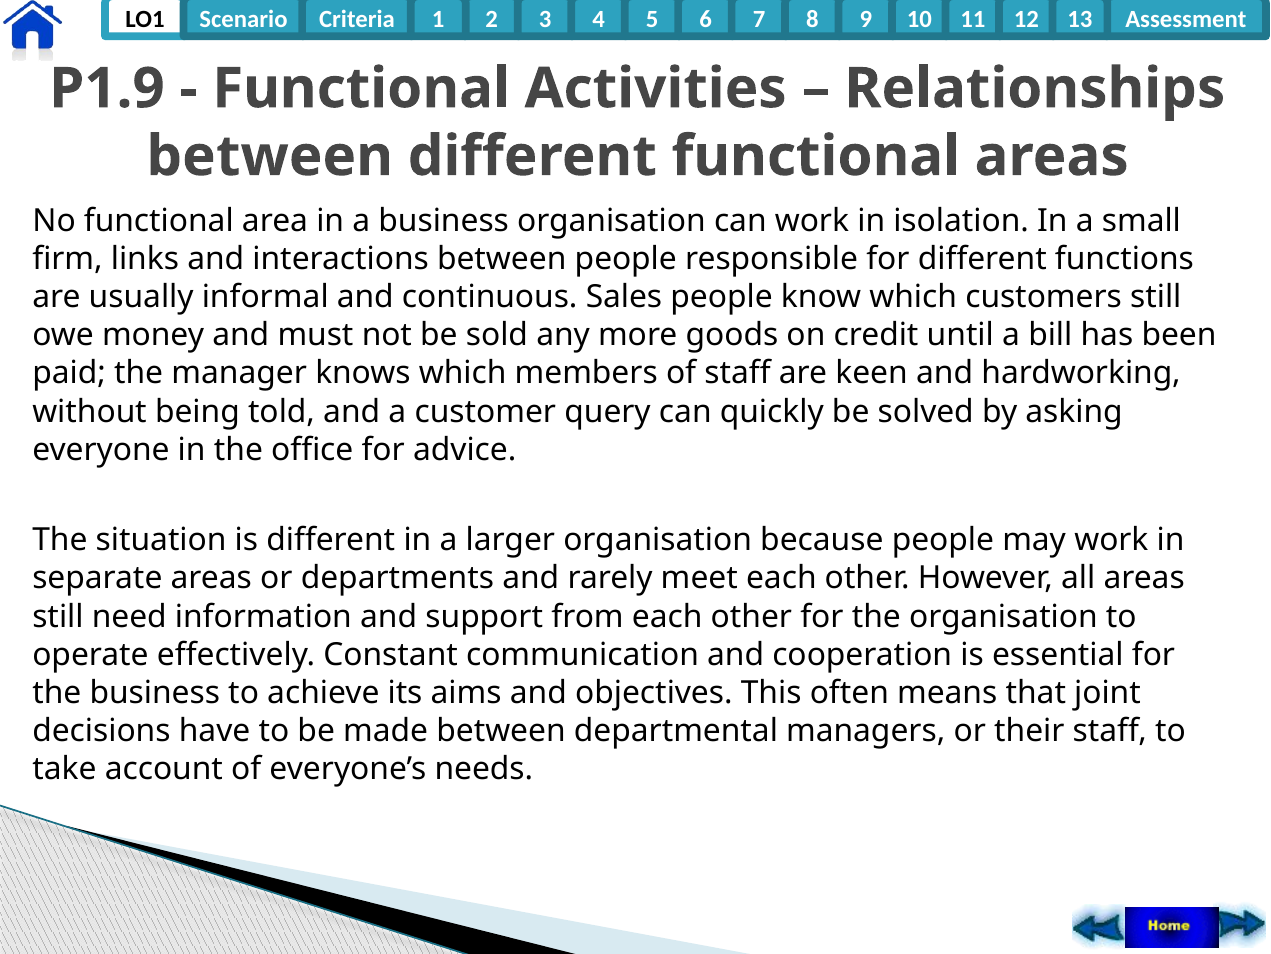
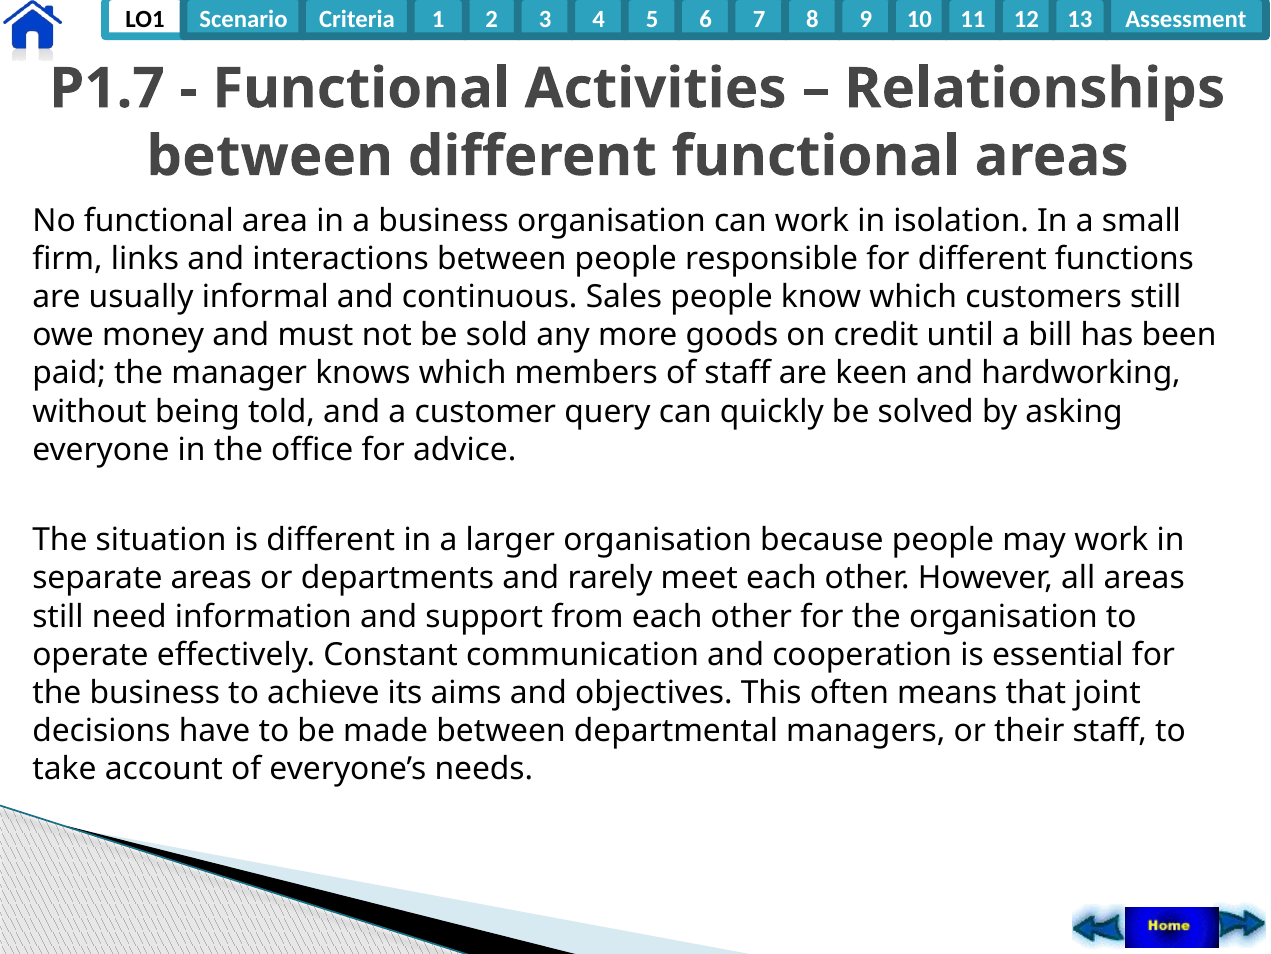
P1.9: P1.9 -> P1.7
